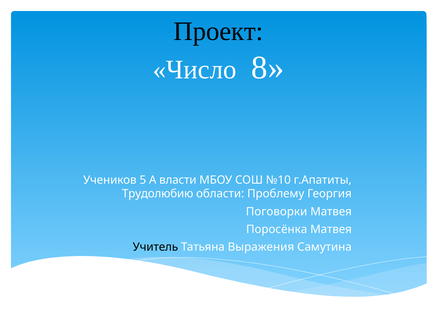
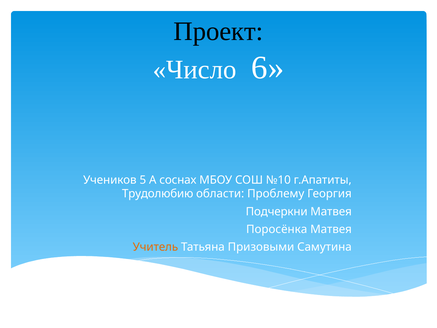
8: 8 -> 6
власти: власти -> соснах
Поговорки: Поговорки -> Подчеркни
Учитель colour: black -> orange
Выражения: Выражения -> Призовыми
